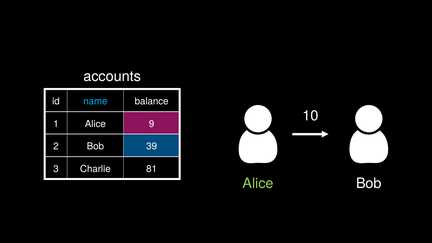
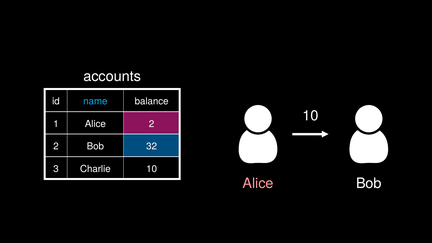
Alice 9: 9 -> 2
39: 39 -> 32
Charlie 81: 81 -> 10
Alice at (258, 183) colour: light green -> pink
